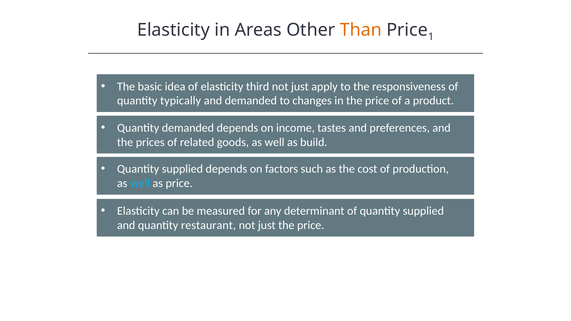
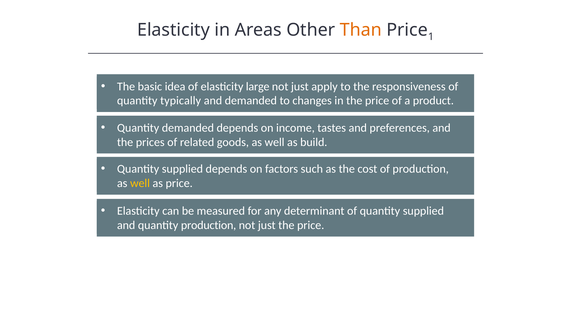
third: third -> large
well at (140, 183) colour: light blue -> yellow
quantity restaurant: restaurant -> production
